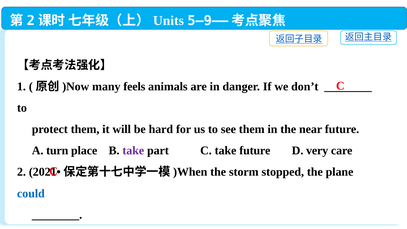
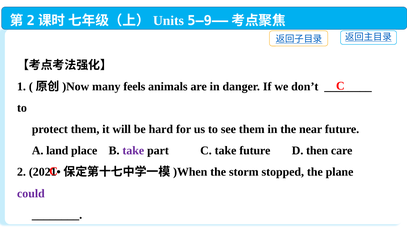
turn at (57, 151): turn -> land
very: very -> then
could colour: blue -> purple
